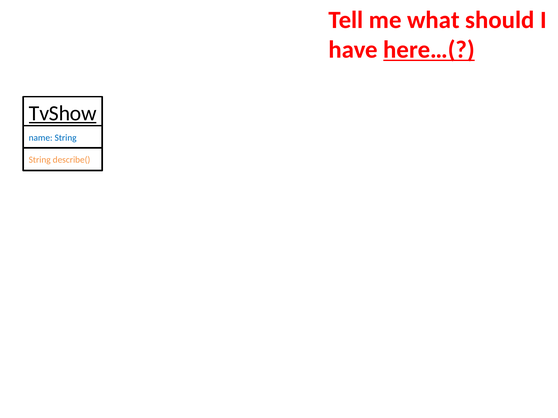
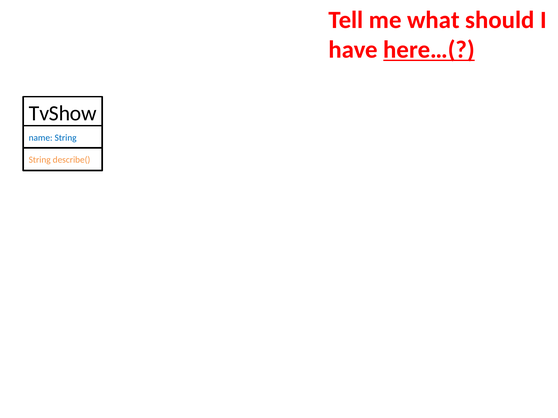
TvShow underline: present -> none
